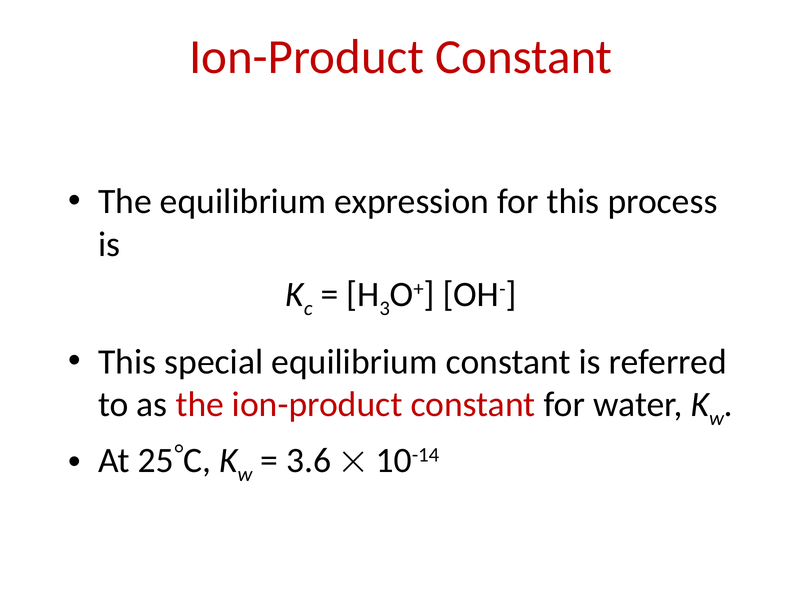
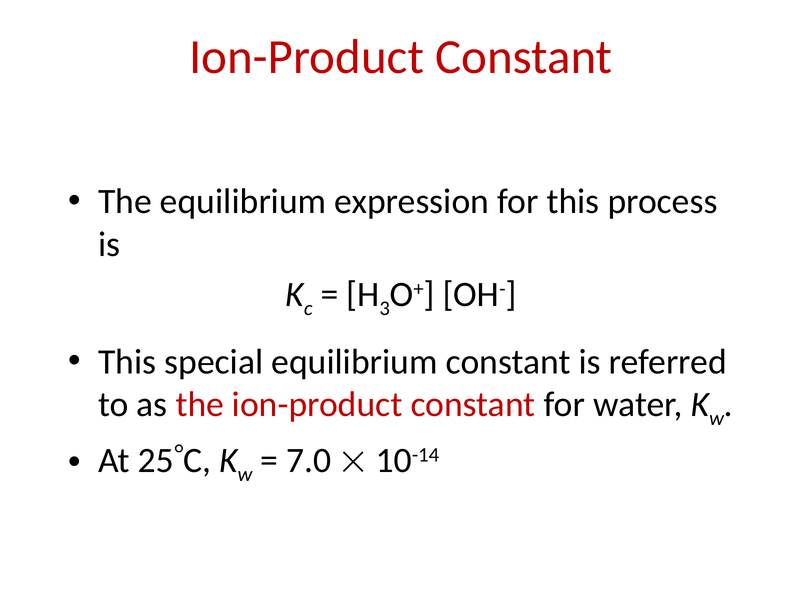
3.6: 3.6 -> 7.0
